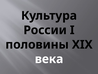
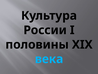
века colour: white -> light blue
